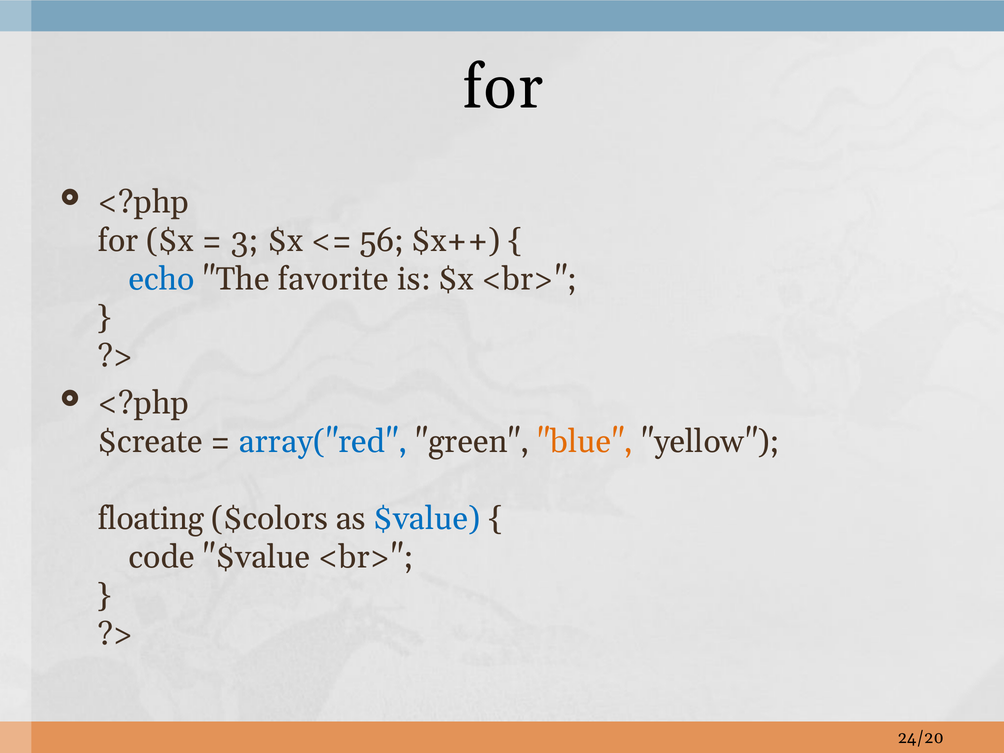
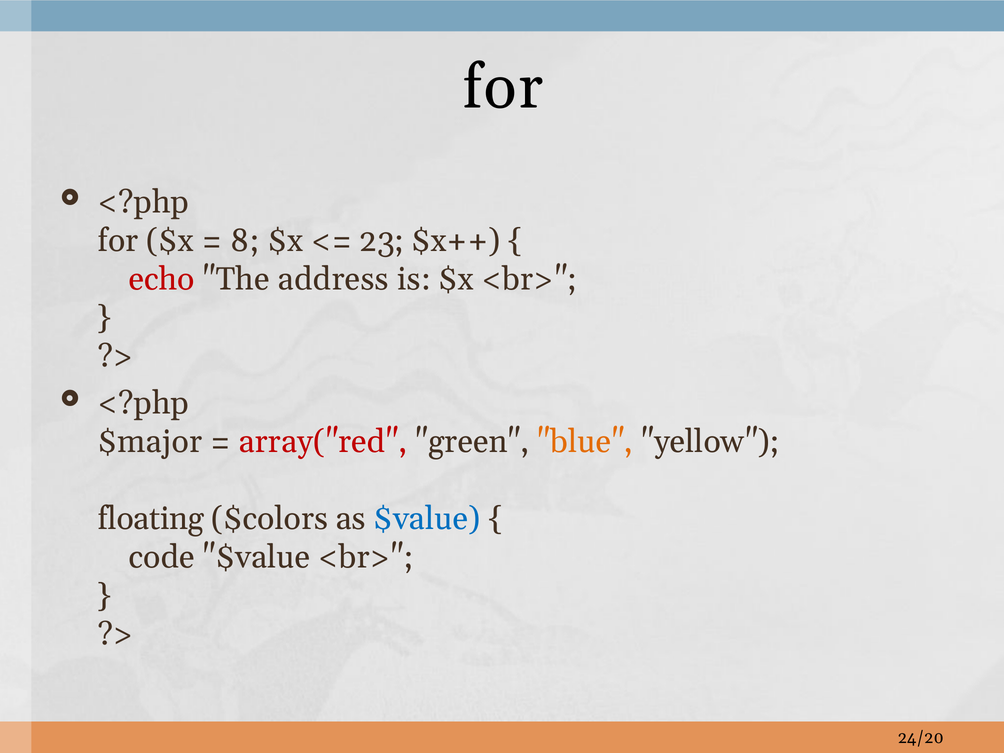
3: 3 -> 8
56: 56 -> 23
echo colour: blue -> red
favorite: favorite -> address
$create: $create -> $major
array("red colour: blue -> red
